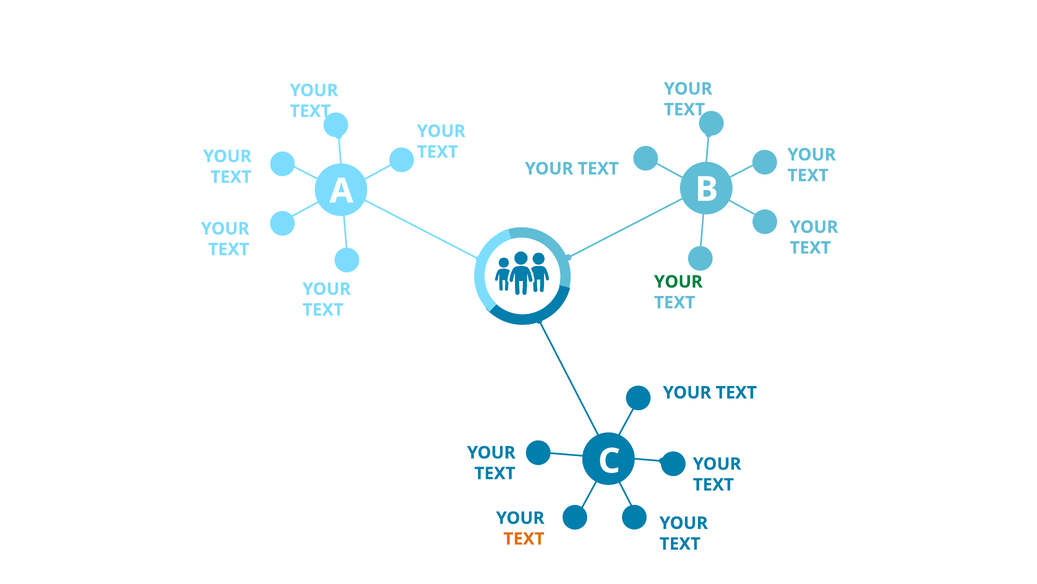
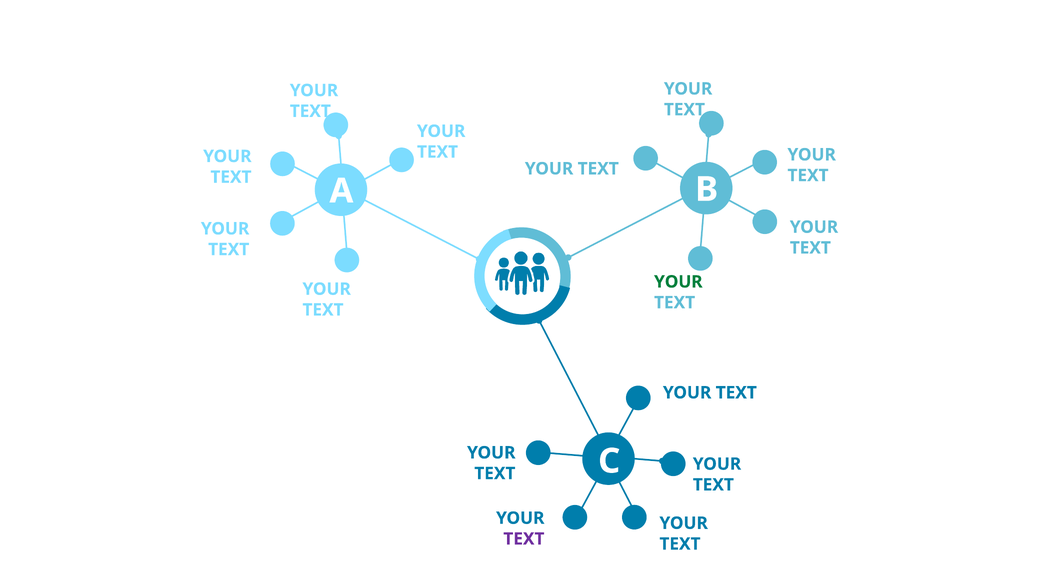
TEXT at (524, 538) colour: orange -> purple
